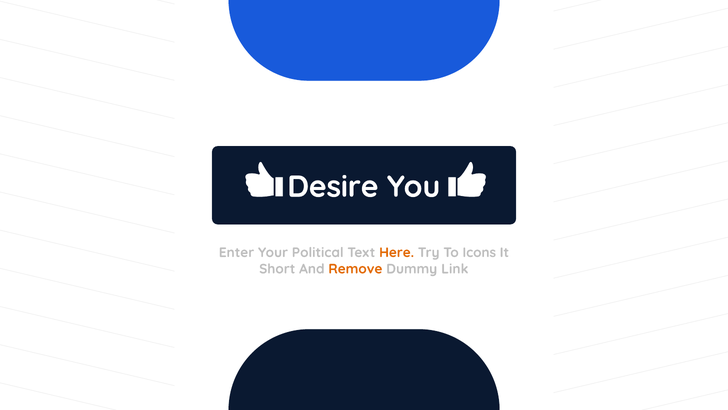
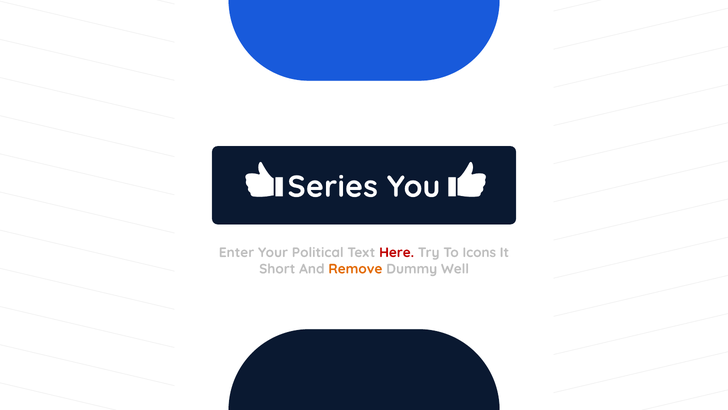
Desire: Desire -> Series
Here colour: orange -> red
Link: Link -> Well
